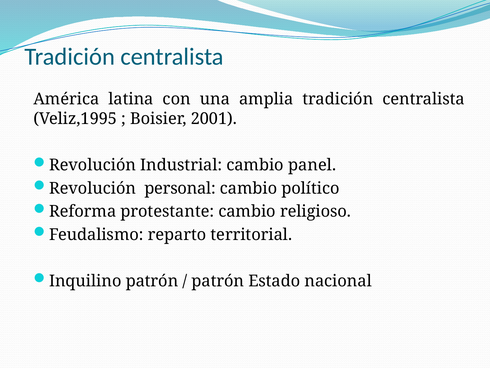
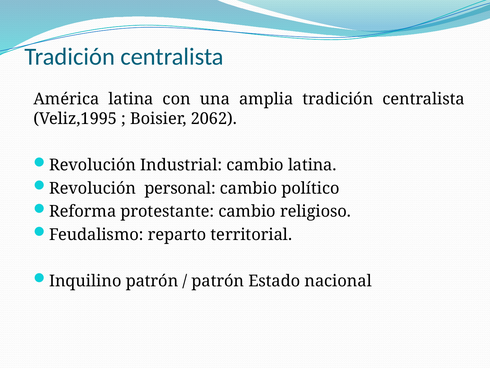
2001: 2001 -> 2062
cambio panel: panel -> latina
